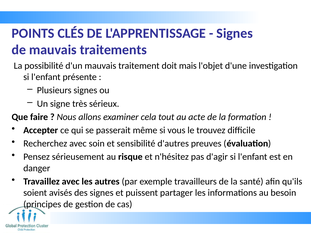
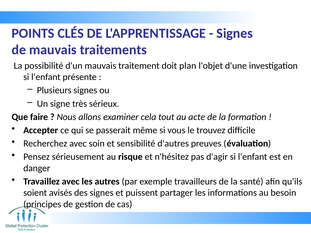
mais: mais -> plan
